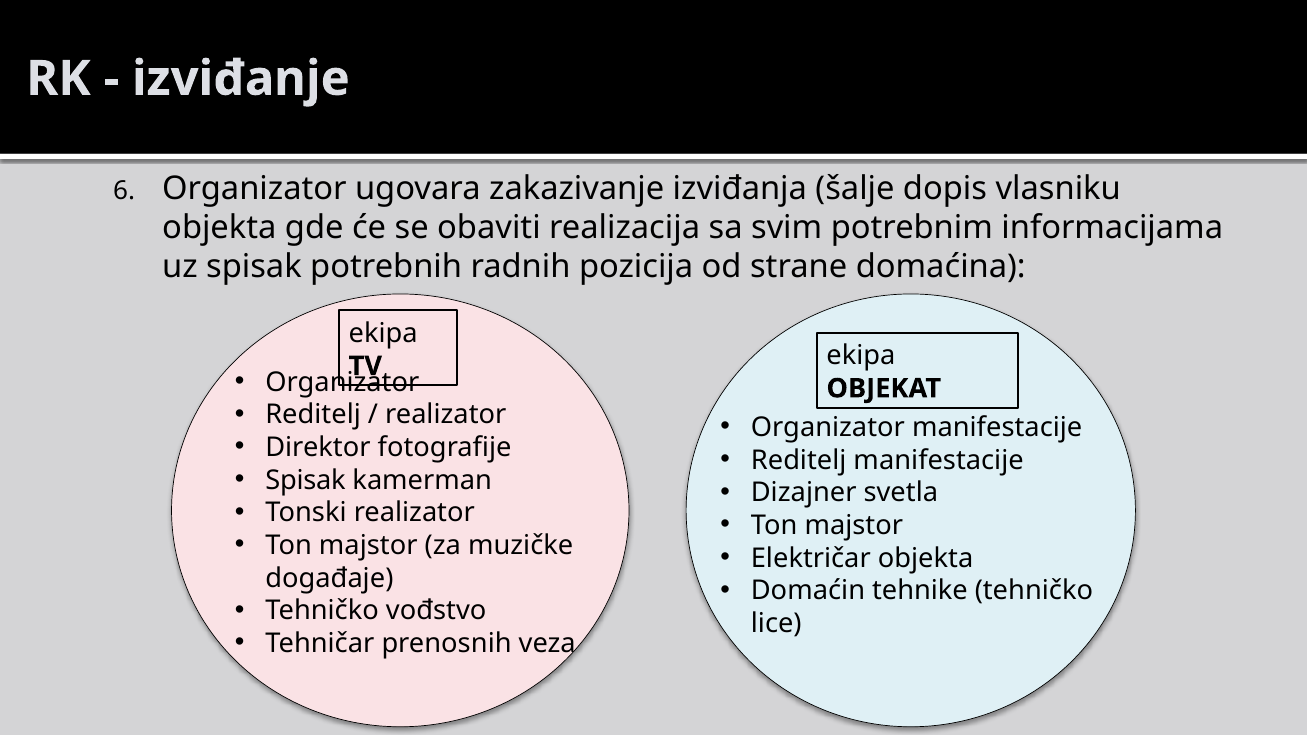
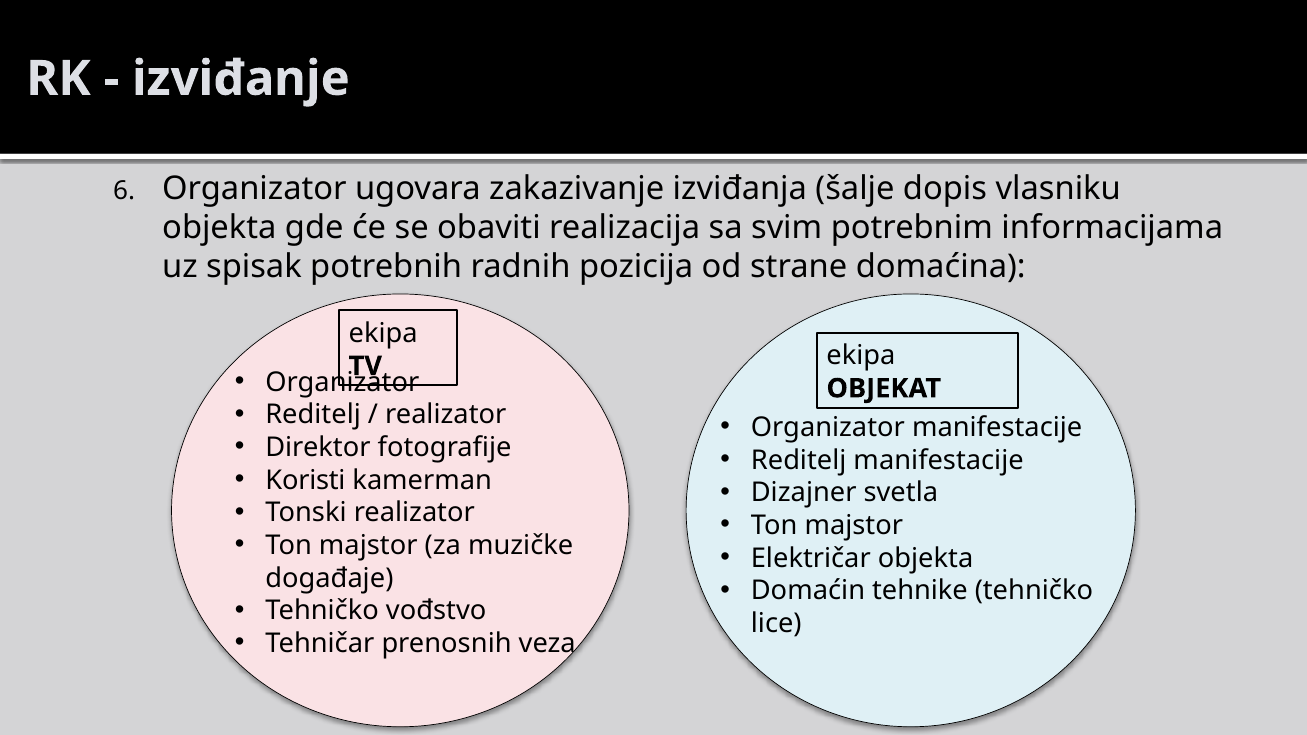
Spisak at (305, 480): Spisak -> Koristi
